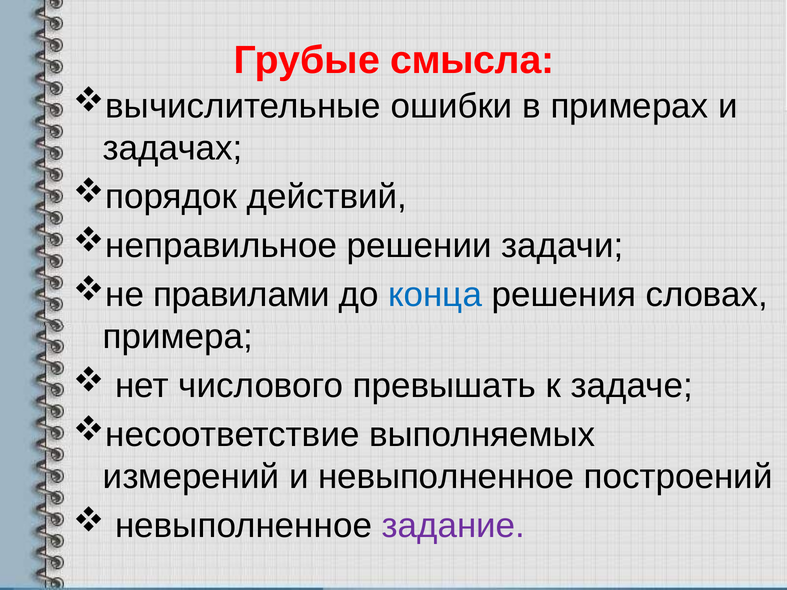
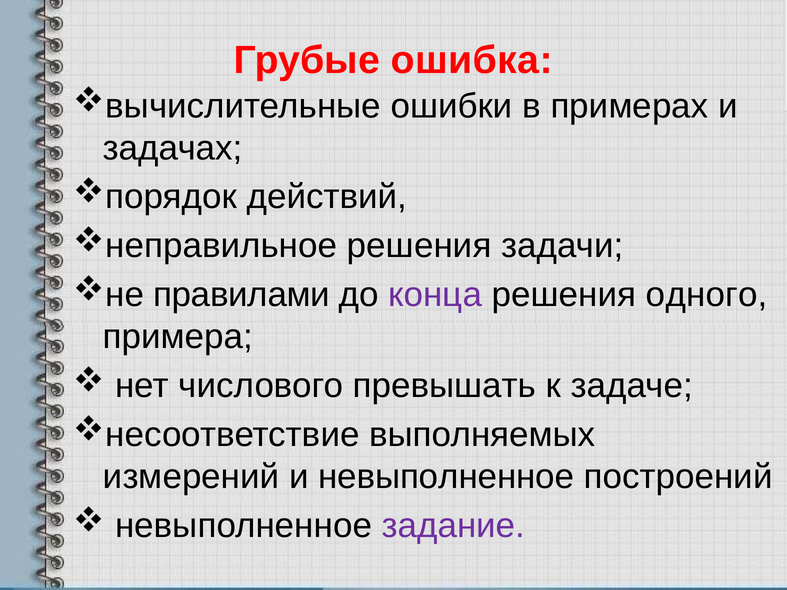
смысла: смысла -> ошибка
решении at (419, 246): решении -> решения
конца colour: blue -> purple
словах: словах -> одного
